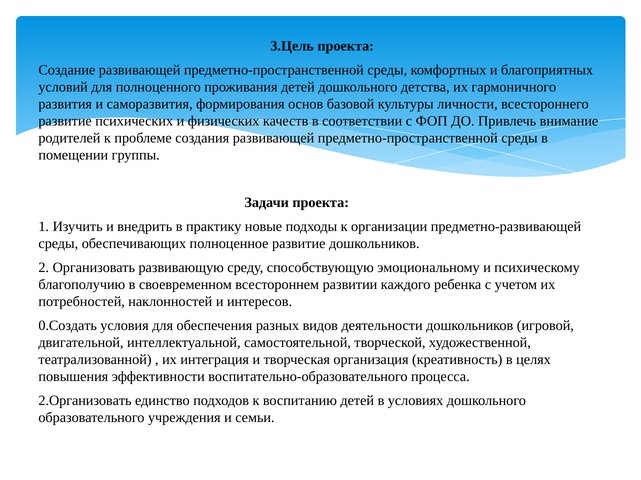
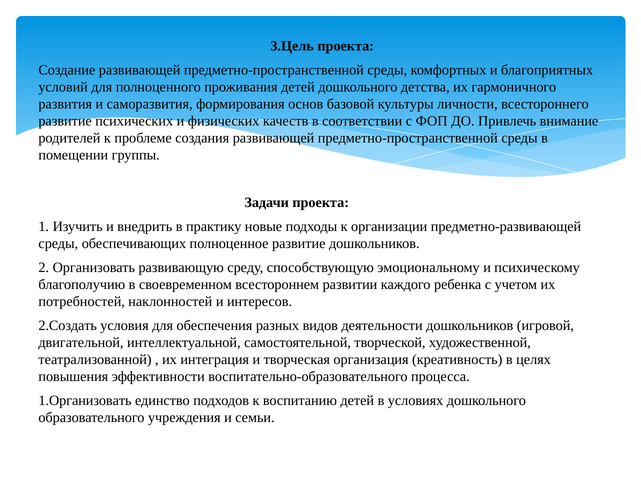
0.Создать: 0.Создать -> 2.Создать
2.Организовать: 2.Организовать -> 1.Организовать
